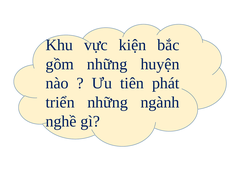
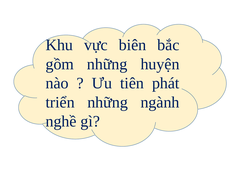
kiện: kiện -> biên
